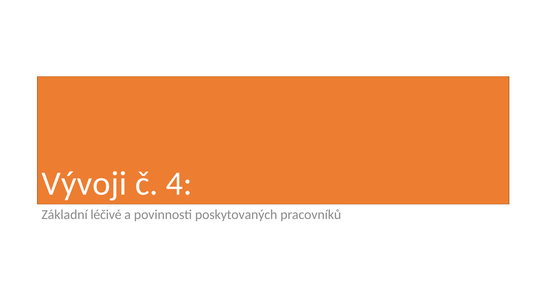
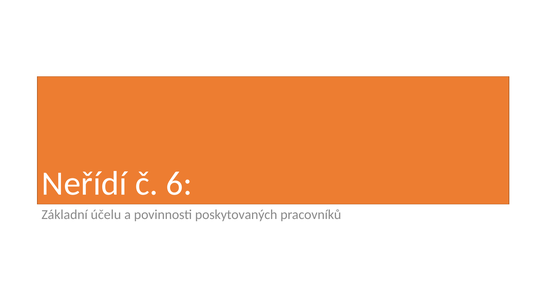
Vývoji: Vývoji -> Neřídí
4: 4 -> 6
léčivé: léčivé -> účelu
